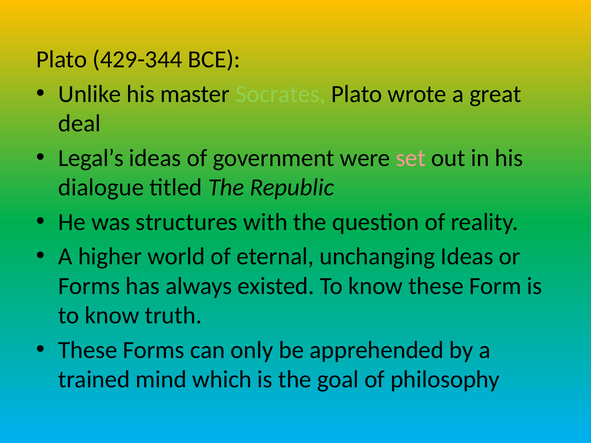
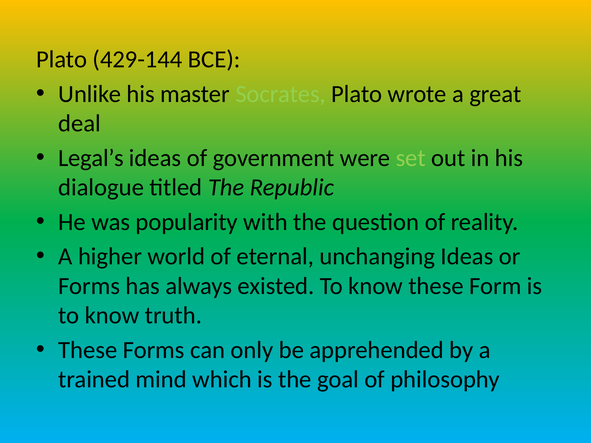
429-344: 429-344 -> 429-144
set colour: pink -> light green
structures: structures -> popularity
